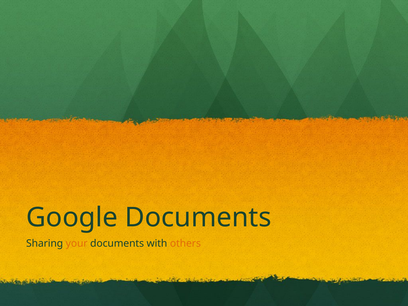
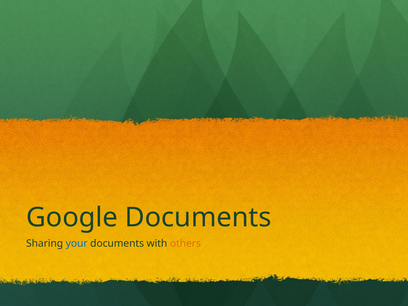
your colour: orange -> blue
